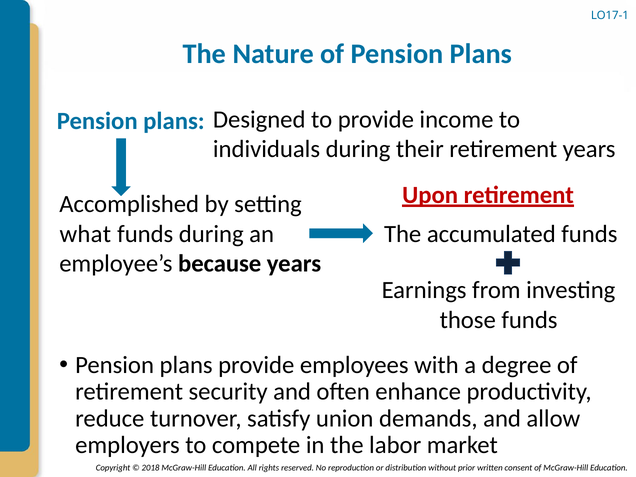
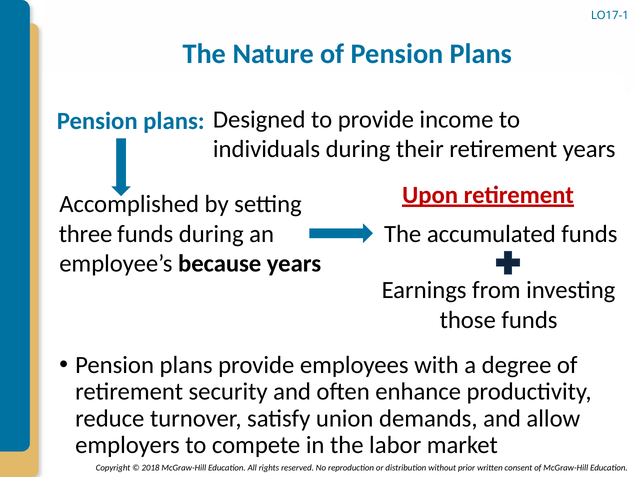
what: what -> three
